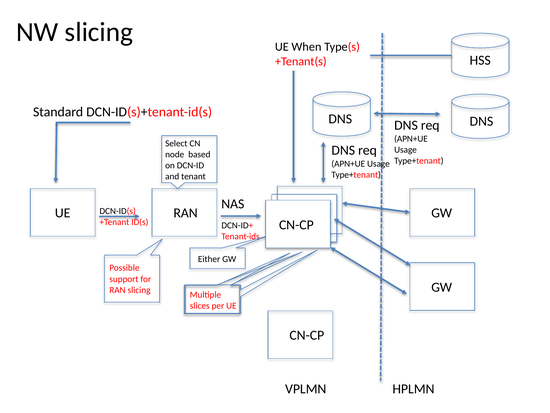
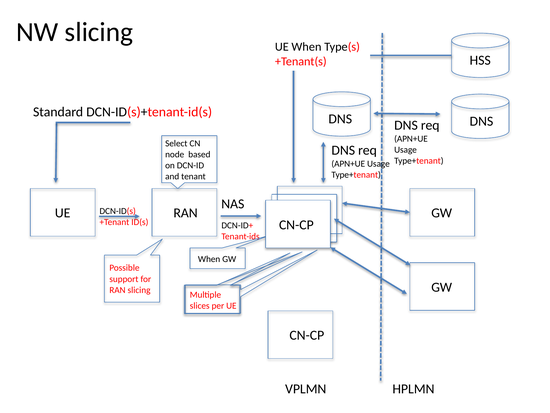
Either at (209, 259): Either -> When
